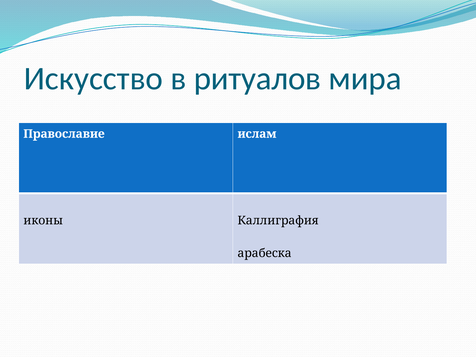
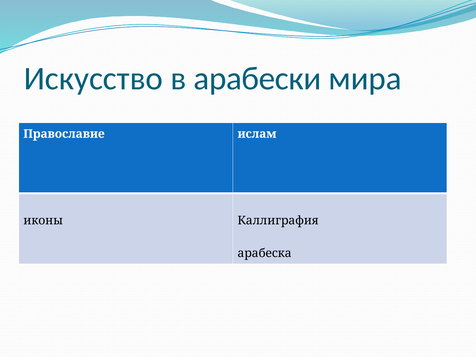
ритуалов: ритуалов -> арабески
